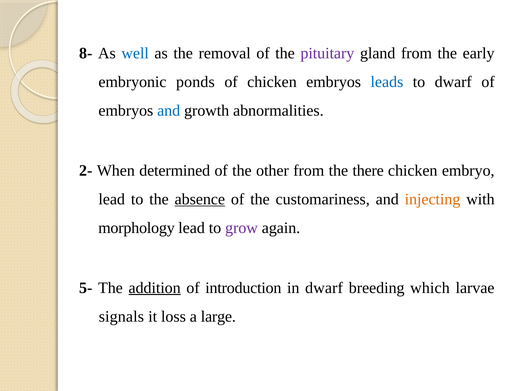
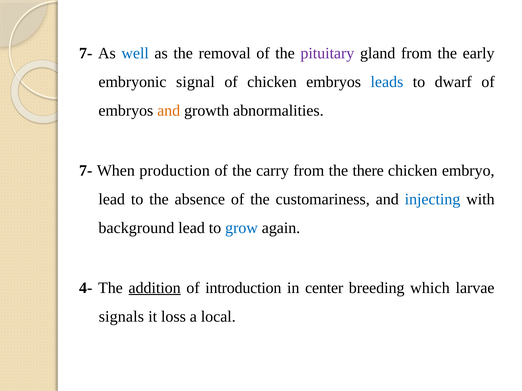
8- at (86, 53): 8- -> 7-
ponds: ponds -> signal
and at (169, 111) colour: blue -> orange
2- at (86, 171): 2- -> 7-
determined: determined -> production
other: other -> carry
absence underline: present -> none
injecting colour: orange -> blue
morphology: morphology -> background
grow colour: purple -> blue
5-: 5- -> 4-
in dwarf: dwarf -> center
large: large -> local
